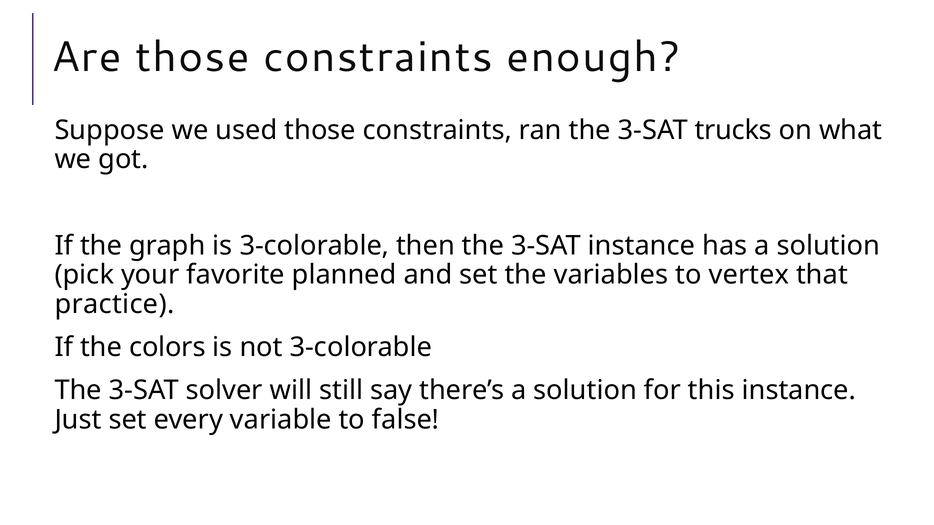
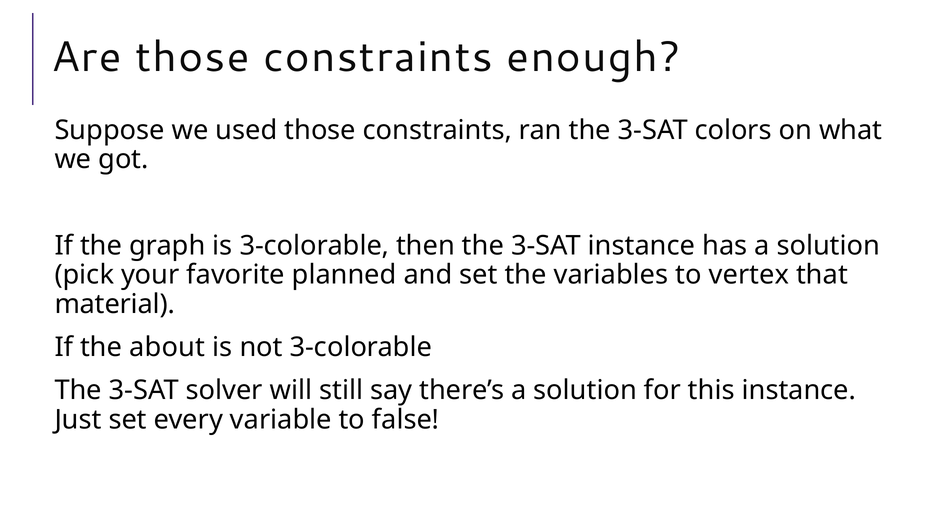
trucks: trucks -> colors
practice: practice -> material
colors: colors -> about
